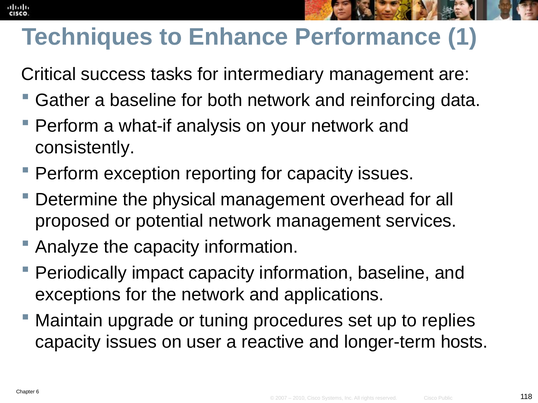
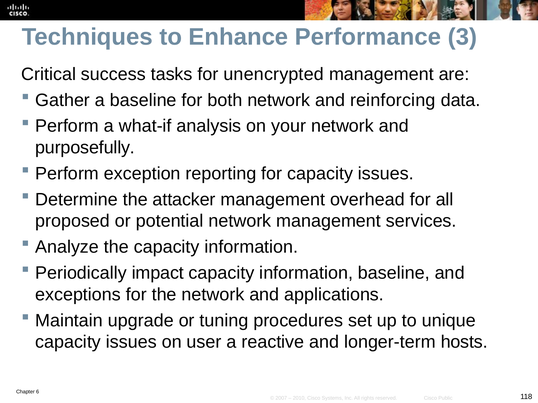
1: 1 -> 3
intermediary: intermediary -> unencrypted
consistently: consistently -> purposefully
physical: physical -> attacker
replies: replies -> unique
